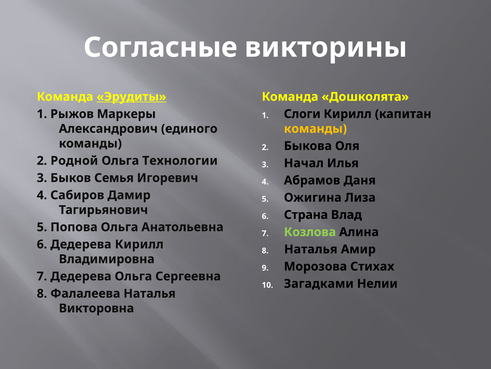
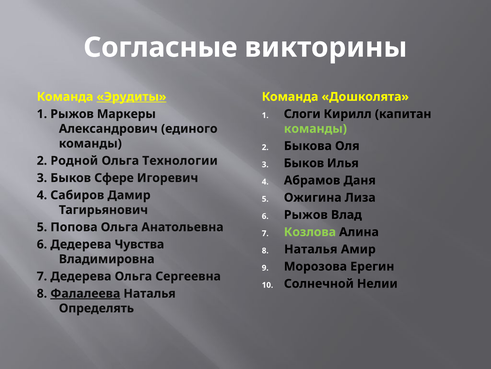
команды at (315, 128) colour: yellow -> light green
Начал at (304, 163): Начал -> Быков
Семья: Семья -> Сфере
6 Страна: Страна -> Рыжов
Дедерева Кирилл: Кирилл -> Чувства
Стихах: Стихах -> Ерегин
Загадками: Загадками -> Солнечной
Фалалеева underline: none -> present
Викторовна: Викторовна -> Определять
